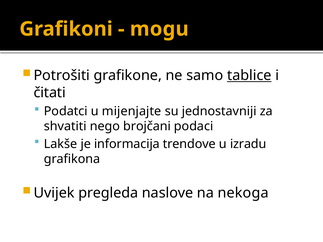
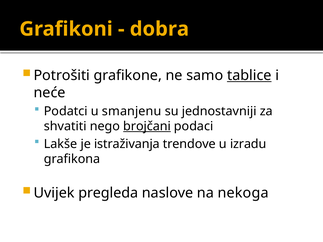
mogu: mogu -> dobra
čitati: čitati -> neće
mijenjajte: mijenjajte -> smanjenu
brojčani underline: none -> present
informacija: informacija -> istraživanja
